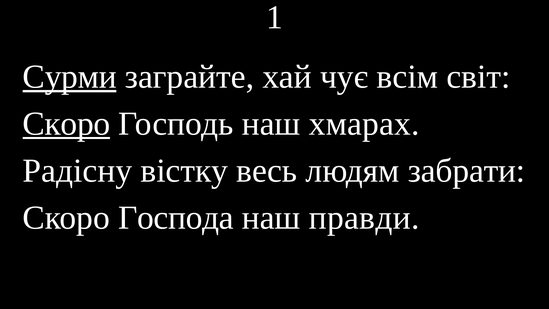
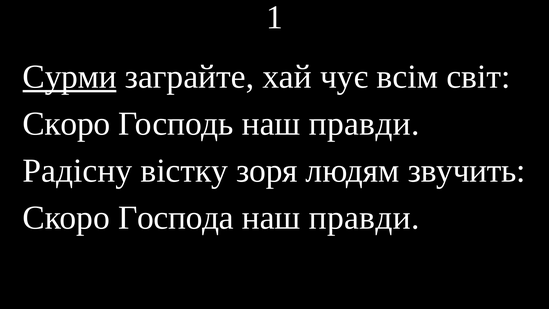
Скоро at (66, 124) underline: present -> none
Господь наш хмарах: хмарах -> правди
весь: весь -> зоря
забрати: забрати -> звучить
